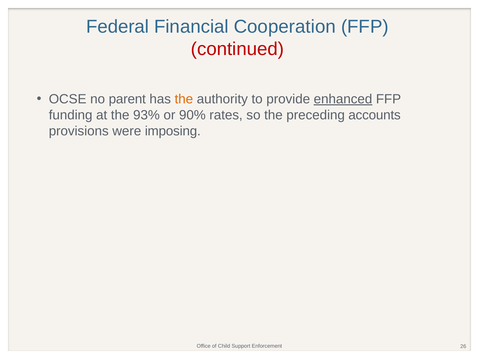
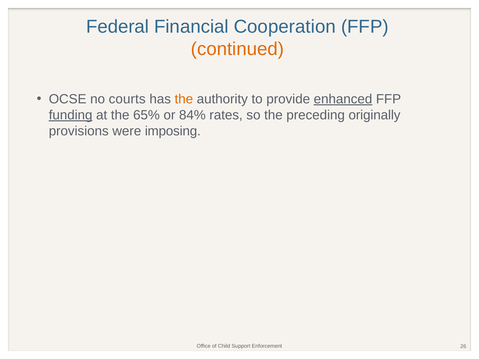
continued colour: red -> orange
parent: parent -> courts
funding underline: none -> present
93%: 93% -> 65%
90%: 90% -> 84%
accounts: accounts -> originally
